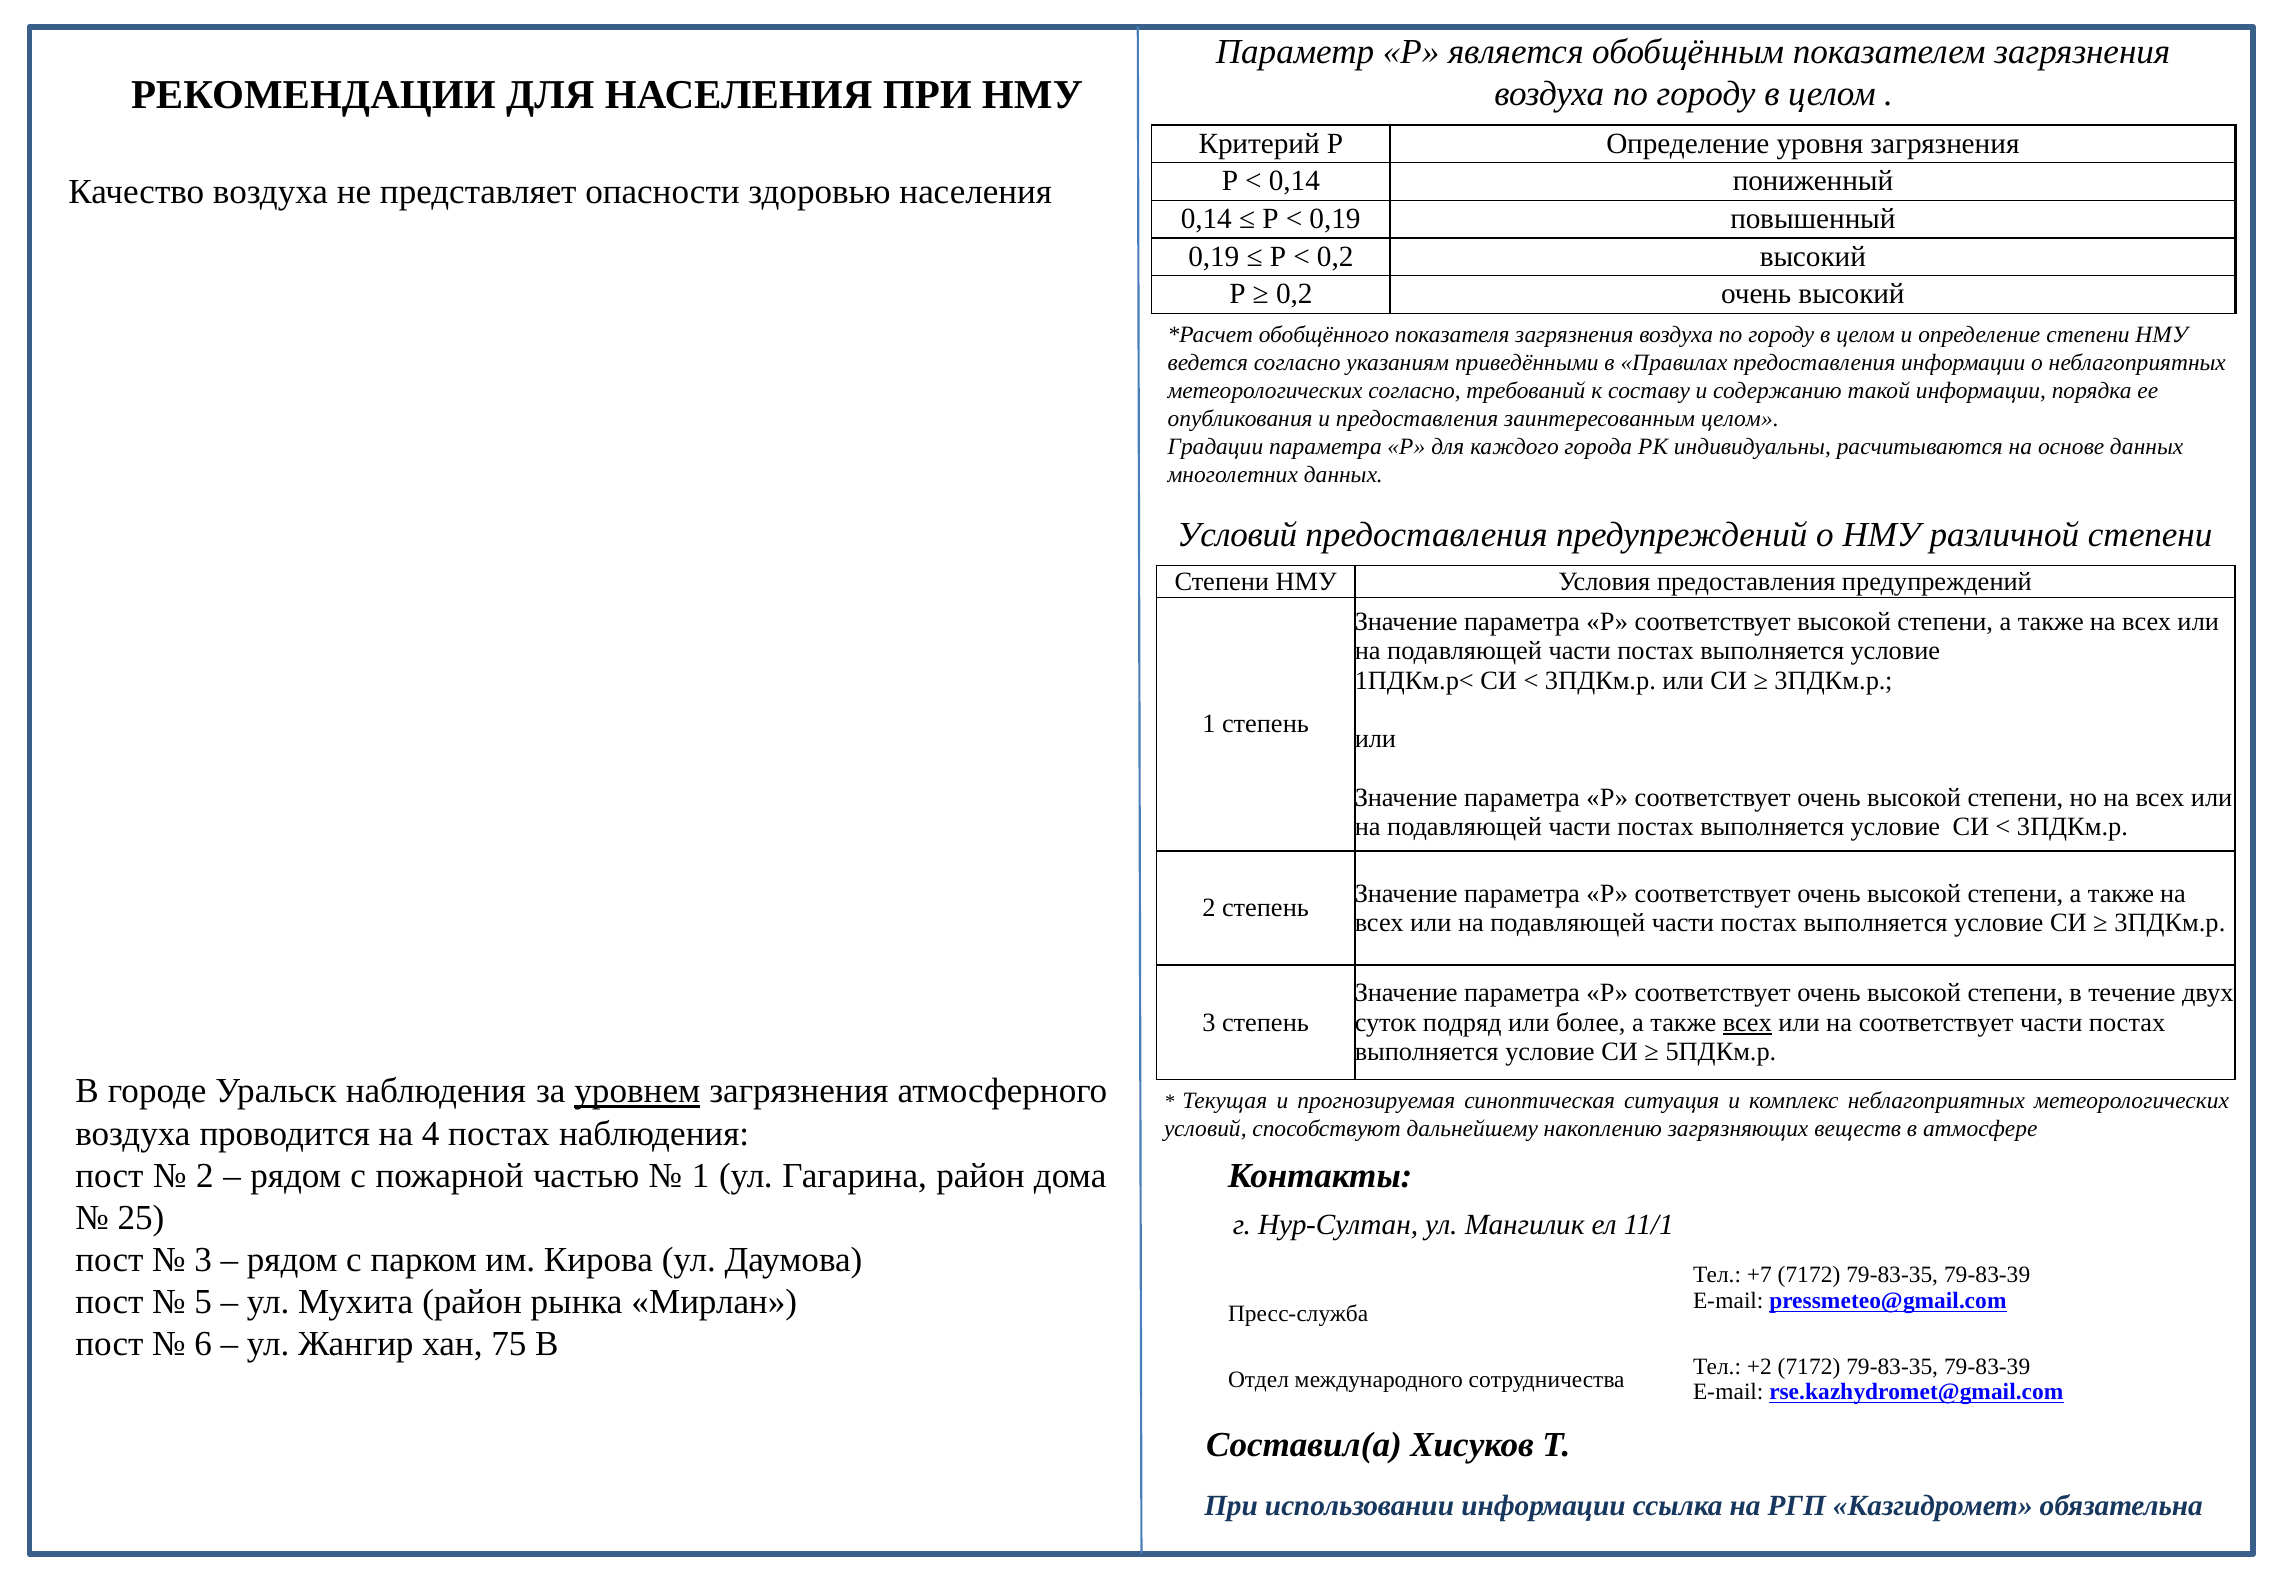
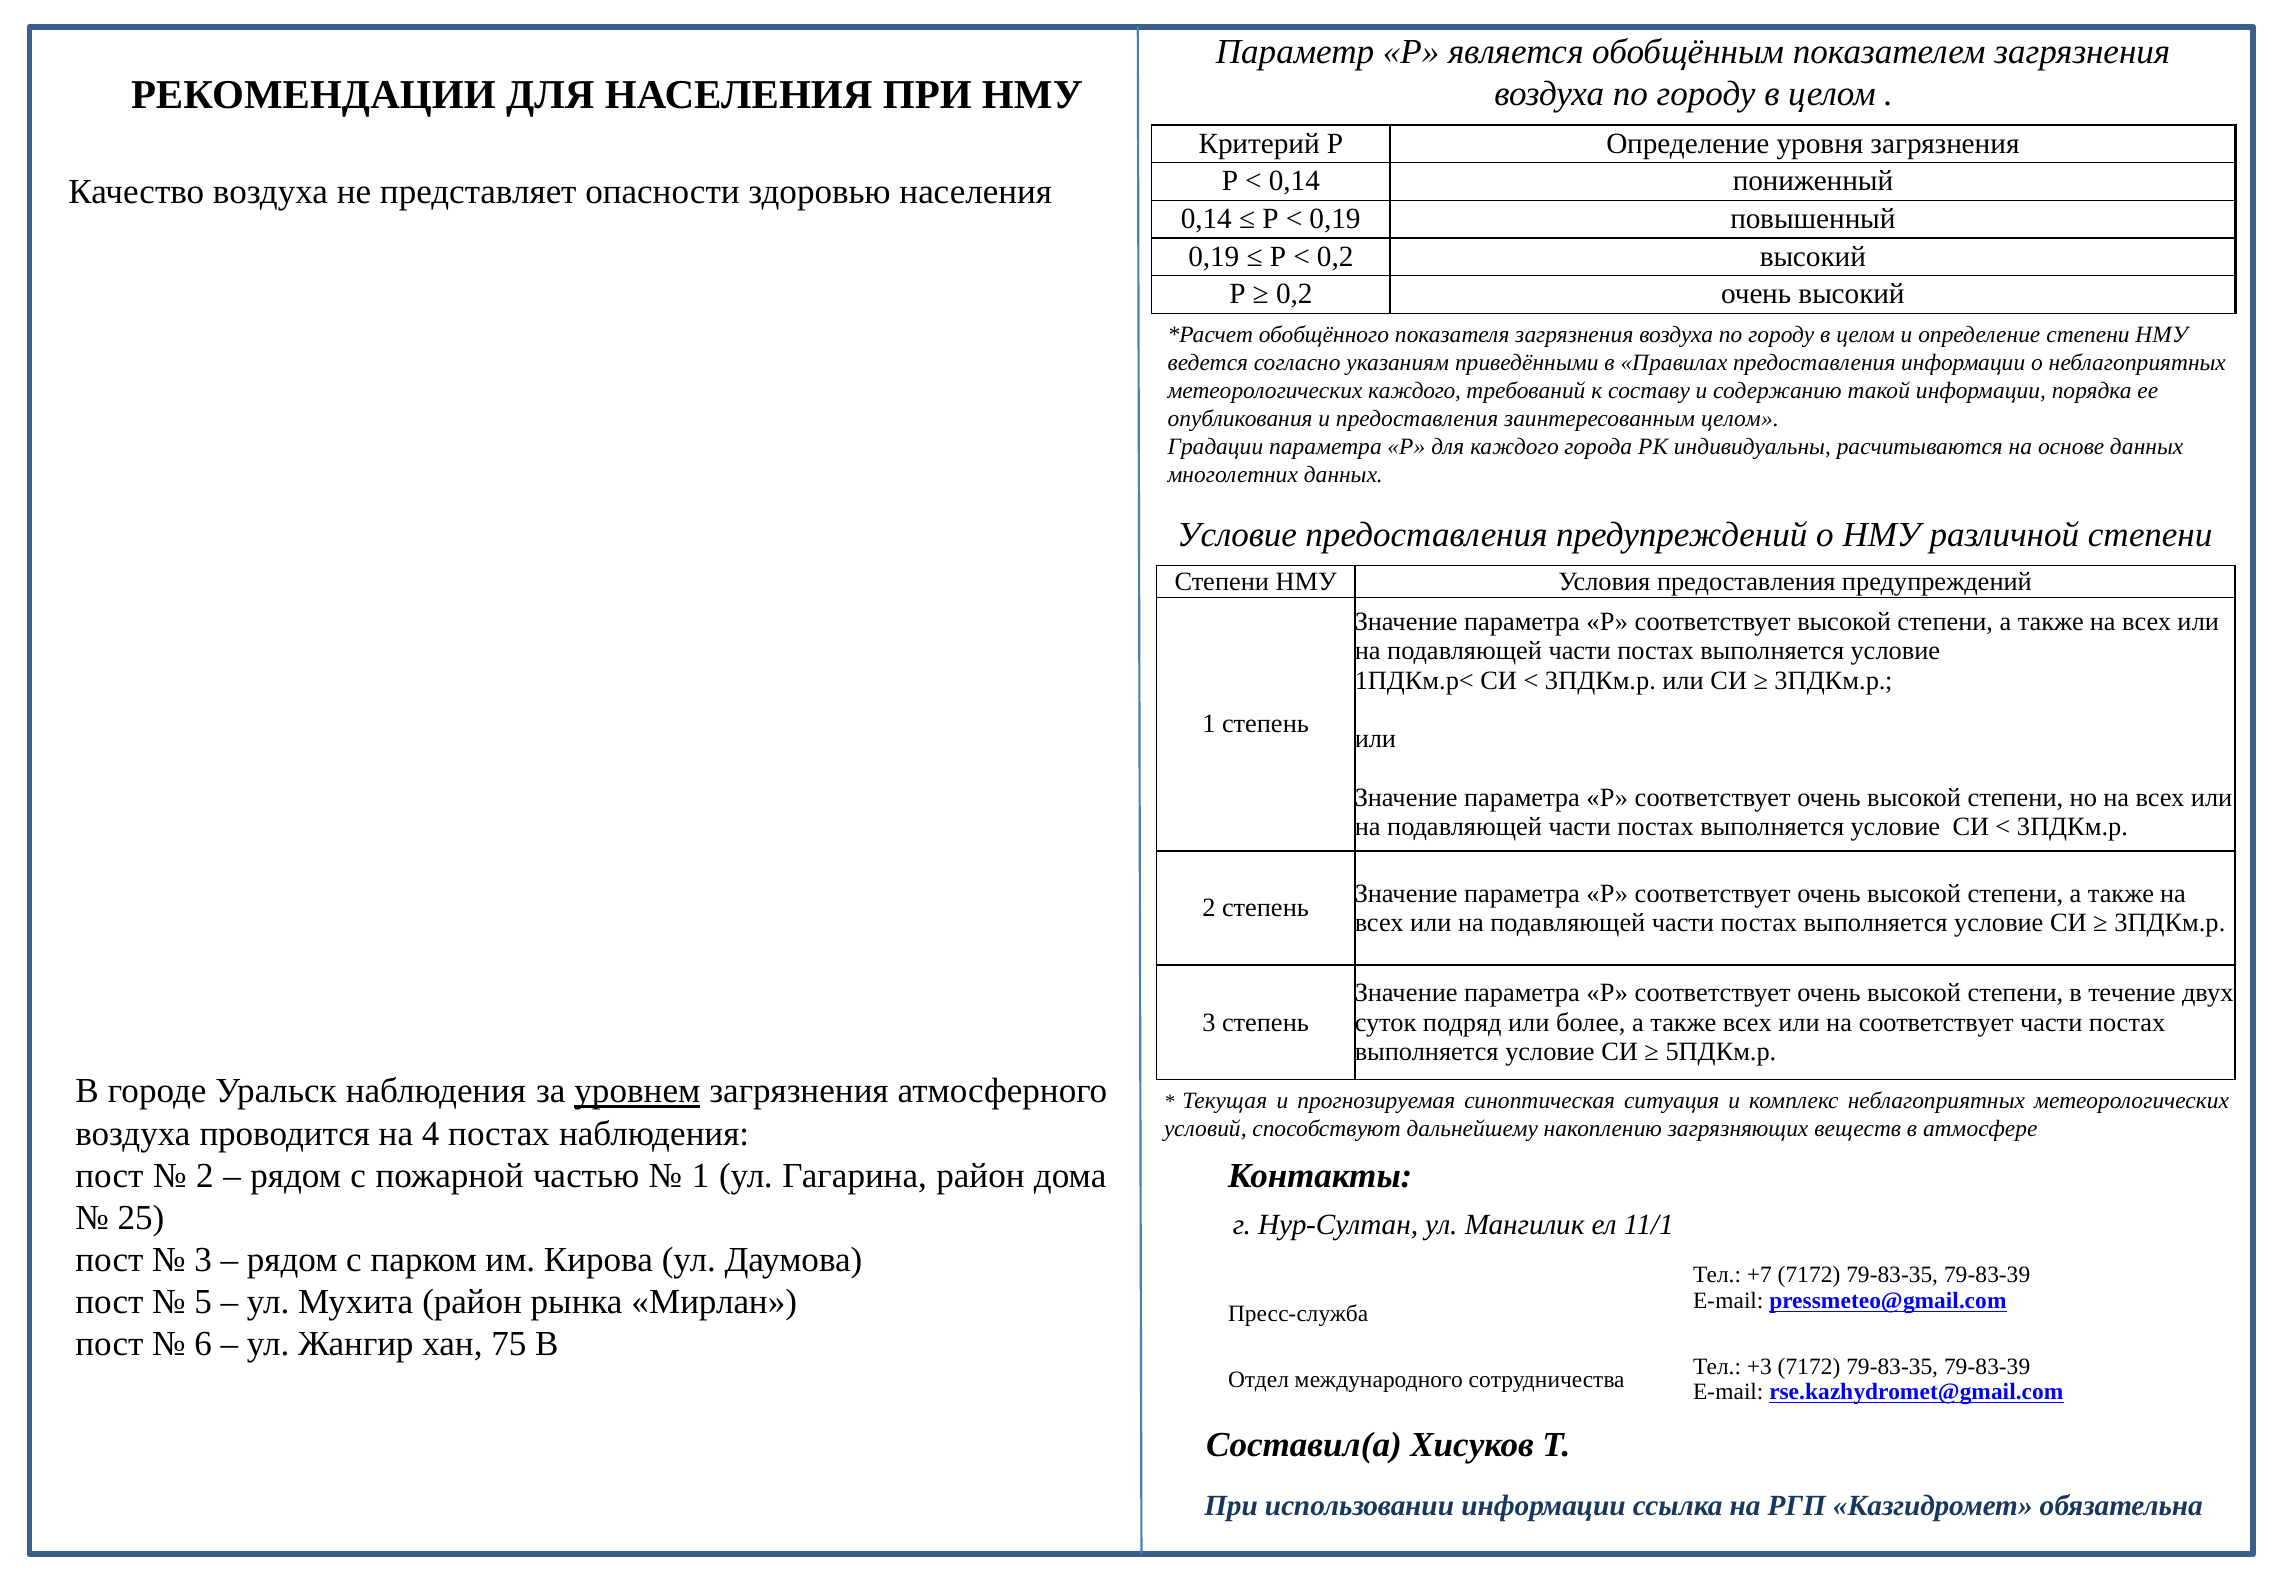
метеорологических согласно: согласно -> каждого
Условий at (1237, 535): Условий -> Условие
всех at (1747, 1022) underline: present -> none
+2: +2 -> +3
